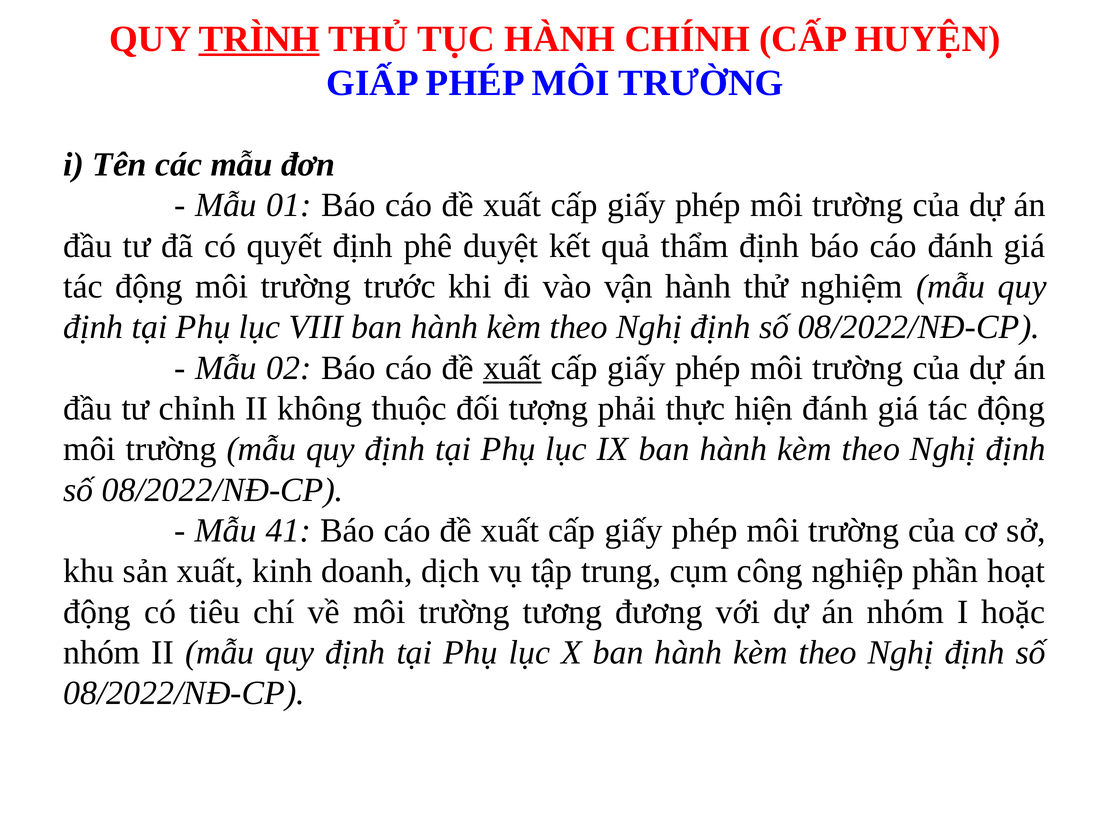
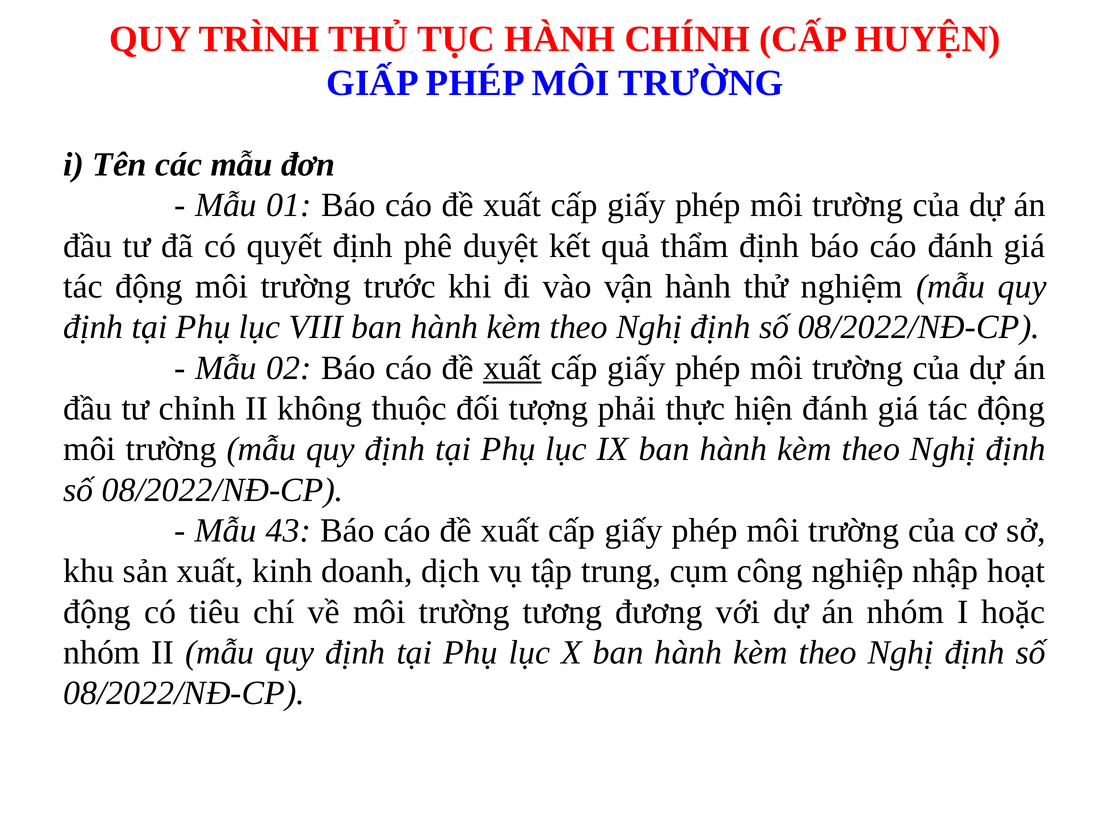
TRÌNH underline: present -> none
41: 41 -> 43
phần: phần -> nhập
